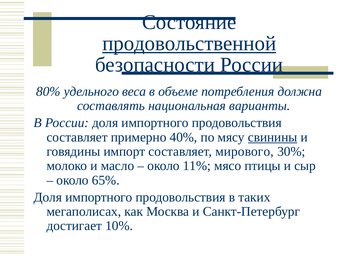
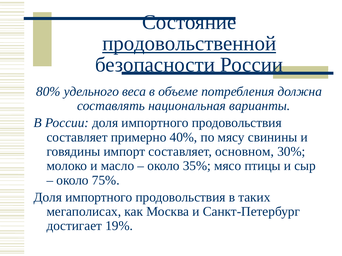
свинины underline: present -> none
мирового: мирового -> основном
11%: 11% -> 35%
65%: 65% -> 75%
10%: 10% -> 19%
